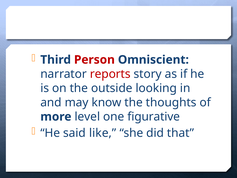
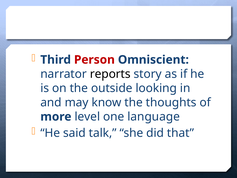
reports colour: red -> black
figurative: figurative -> language
like: like -> talk
